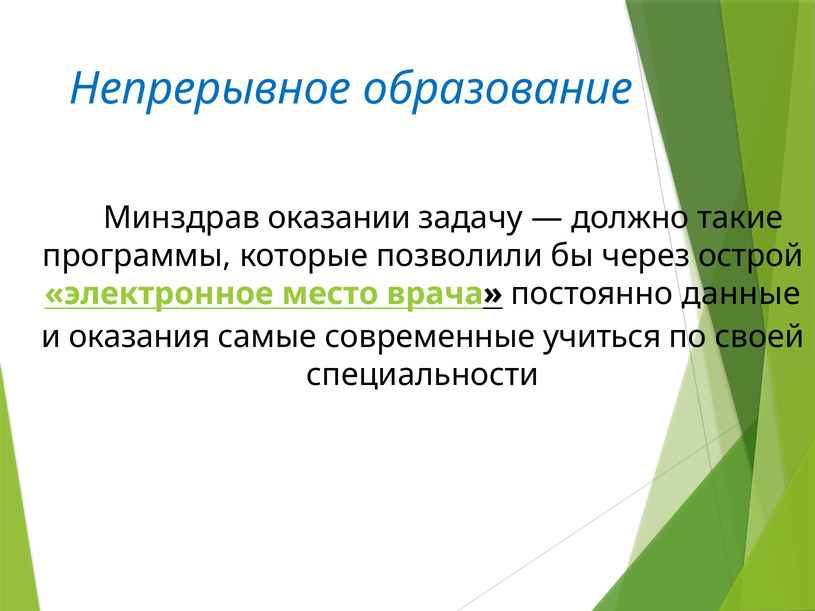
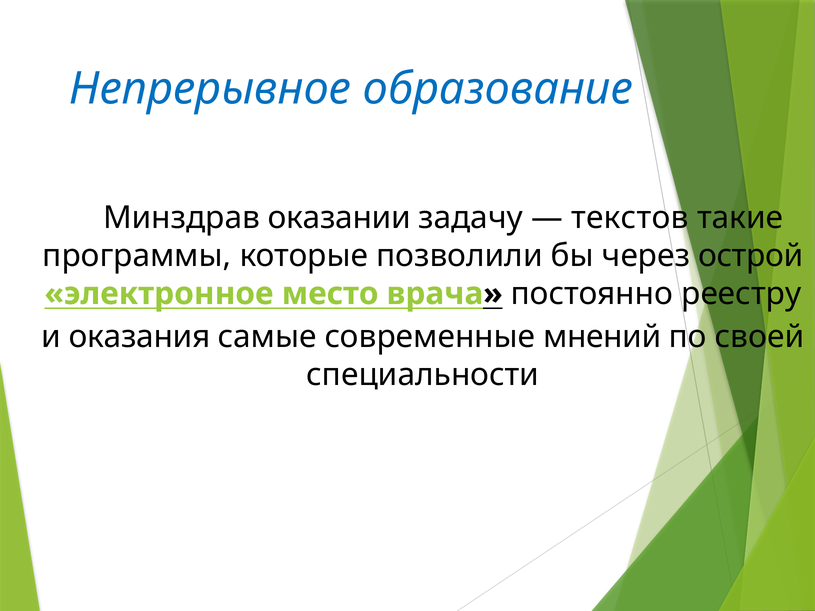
должно: должно -> текстов
данные: данные -> реестру
учиться: учиться -> мнений
